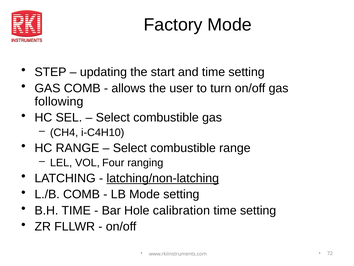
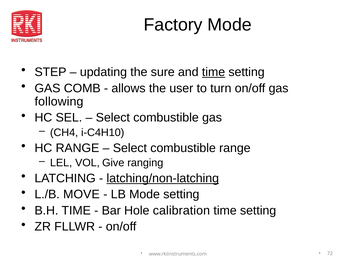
start: start -> sure
time at (214, 72) underline: none -> present
Four: Four -> Give
L./B COMB: COMB -> MOVE
